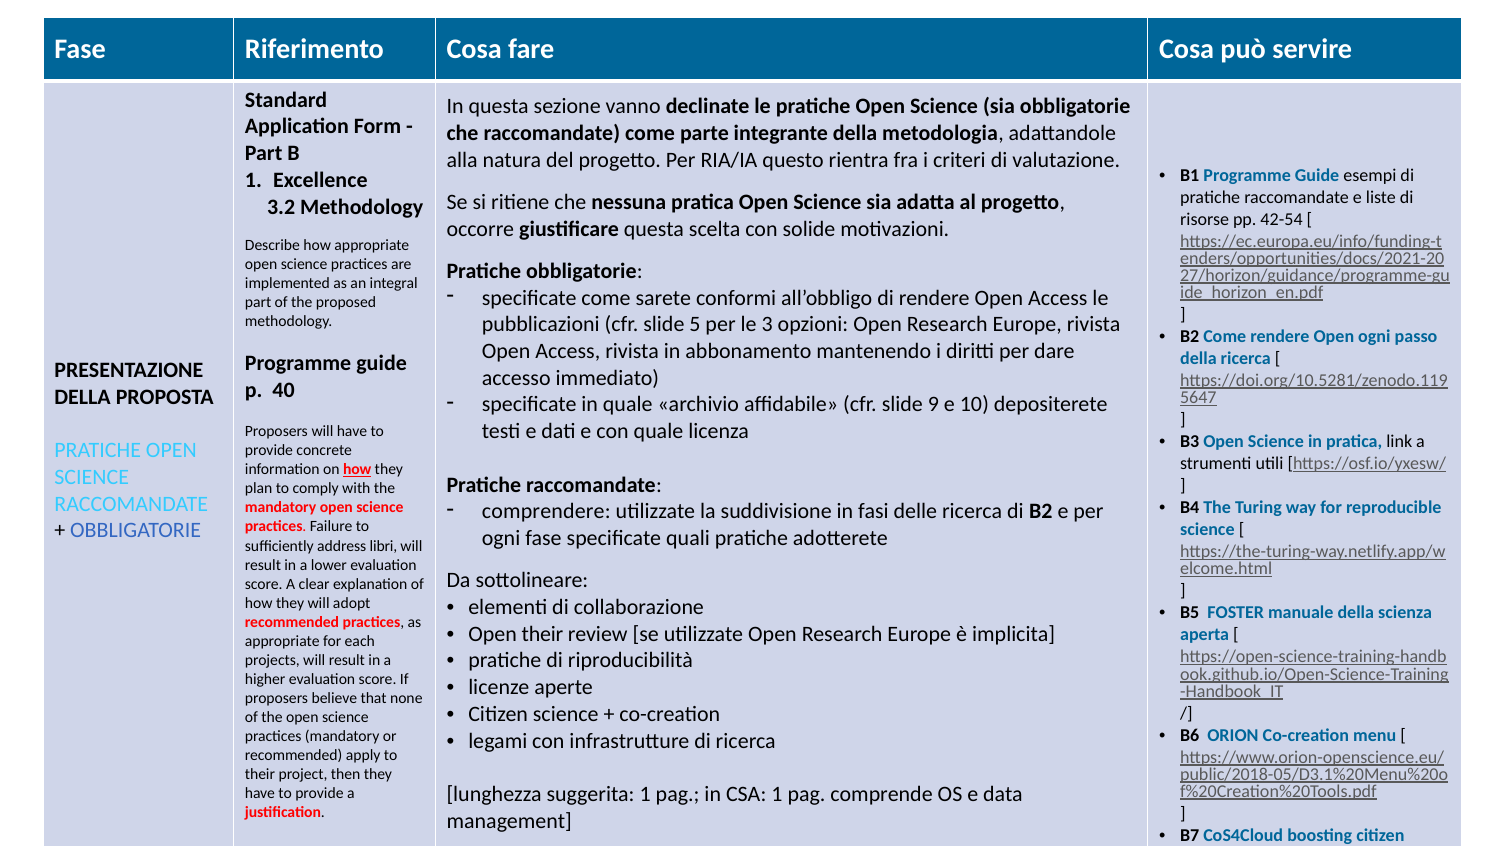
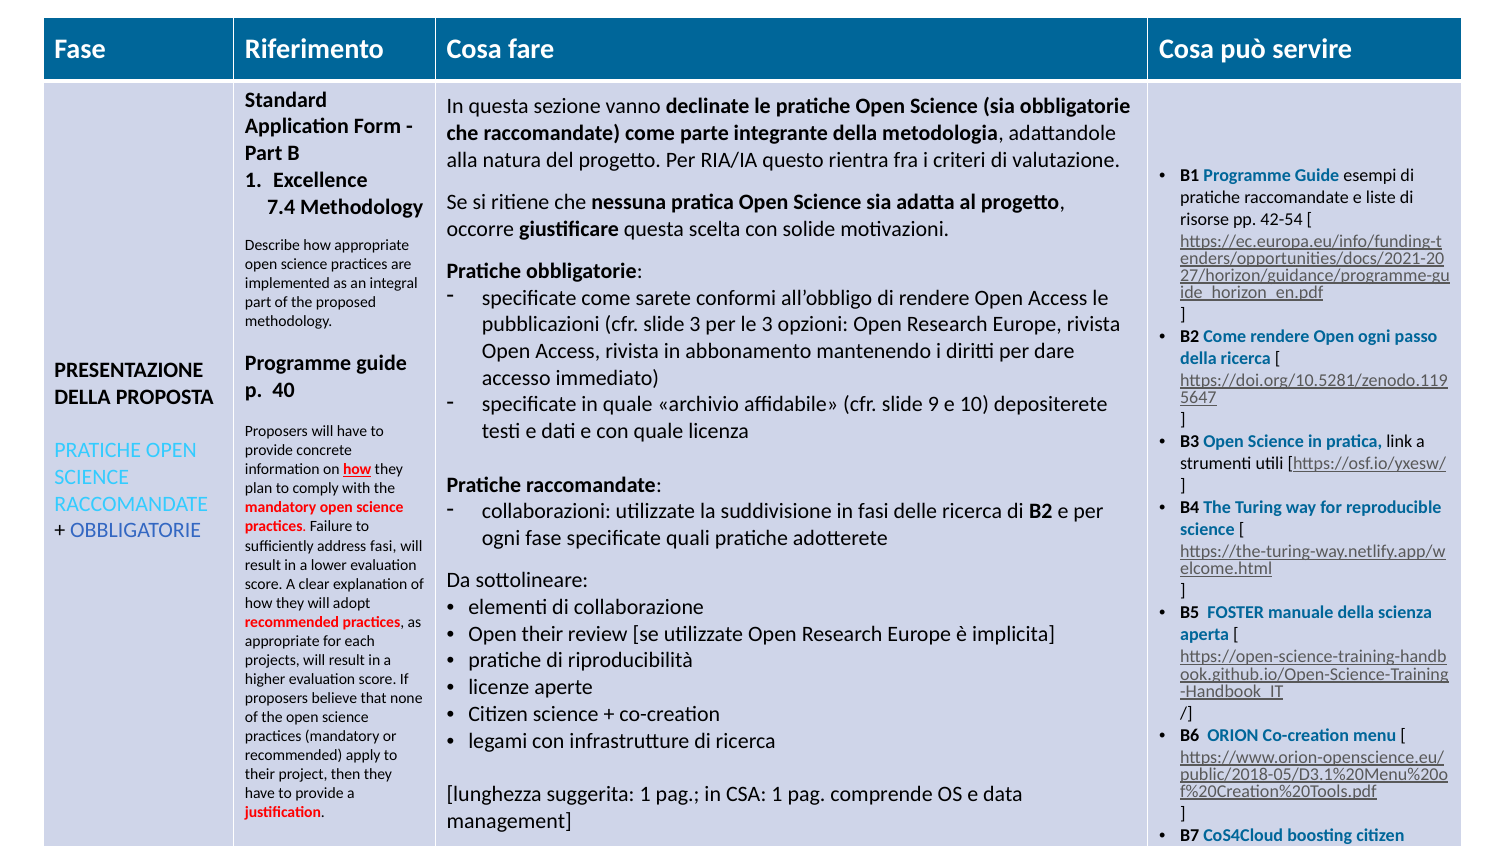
3.2: 3.2 -> 7.4
slide 5: 5 -> 3
comprendere: comprendere -> collaborazioni
address libri: libri -> fasi
